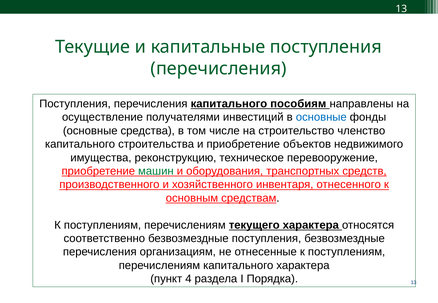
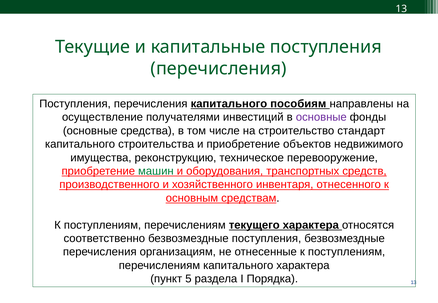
основные at (321, 117) colour: blue -> purple
членство: членство -> стандарт
4: 4 -> 5
